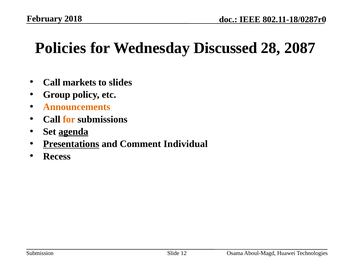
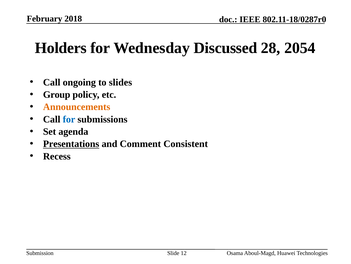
Policies: Policies -> Holders
2087: 2087 -> 2054
markets: markets -> ongoing
for at (69, 119) colour: orange -> blue
agenda underline: present -> none
Individual: Individual -> Consistent
